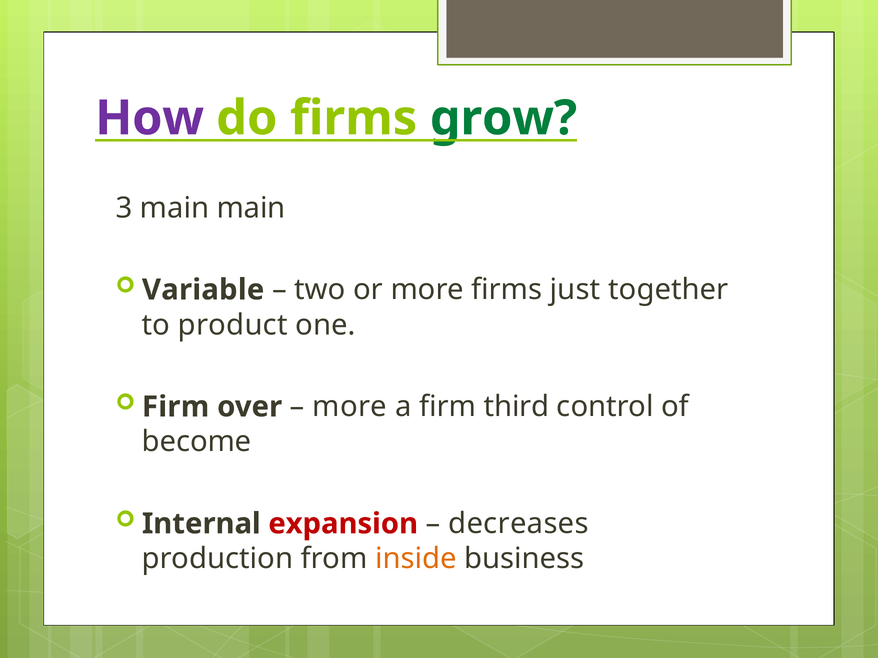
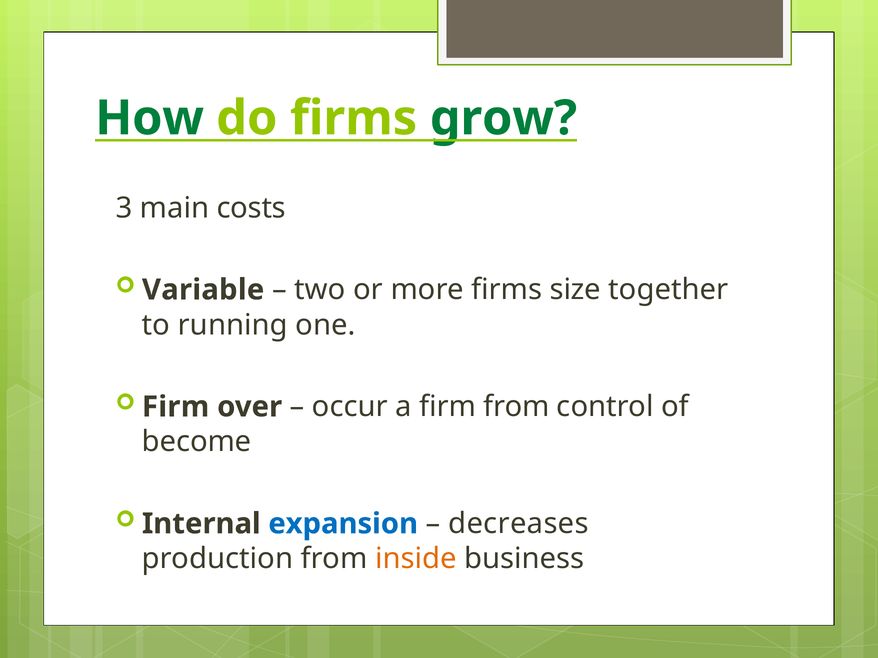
How colour: purple -> green
main main: main -> costs
just: just -> size
product: product -> running
more at (350, 407): more -> occur
firm third: third -> from
expansion colour: red -> blue
